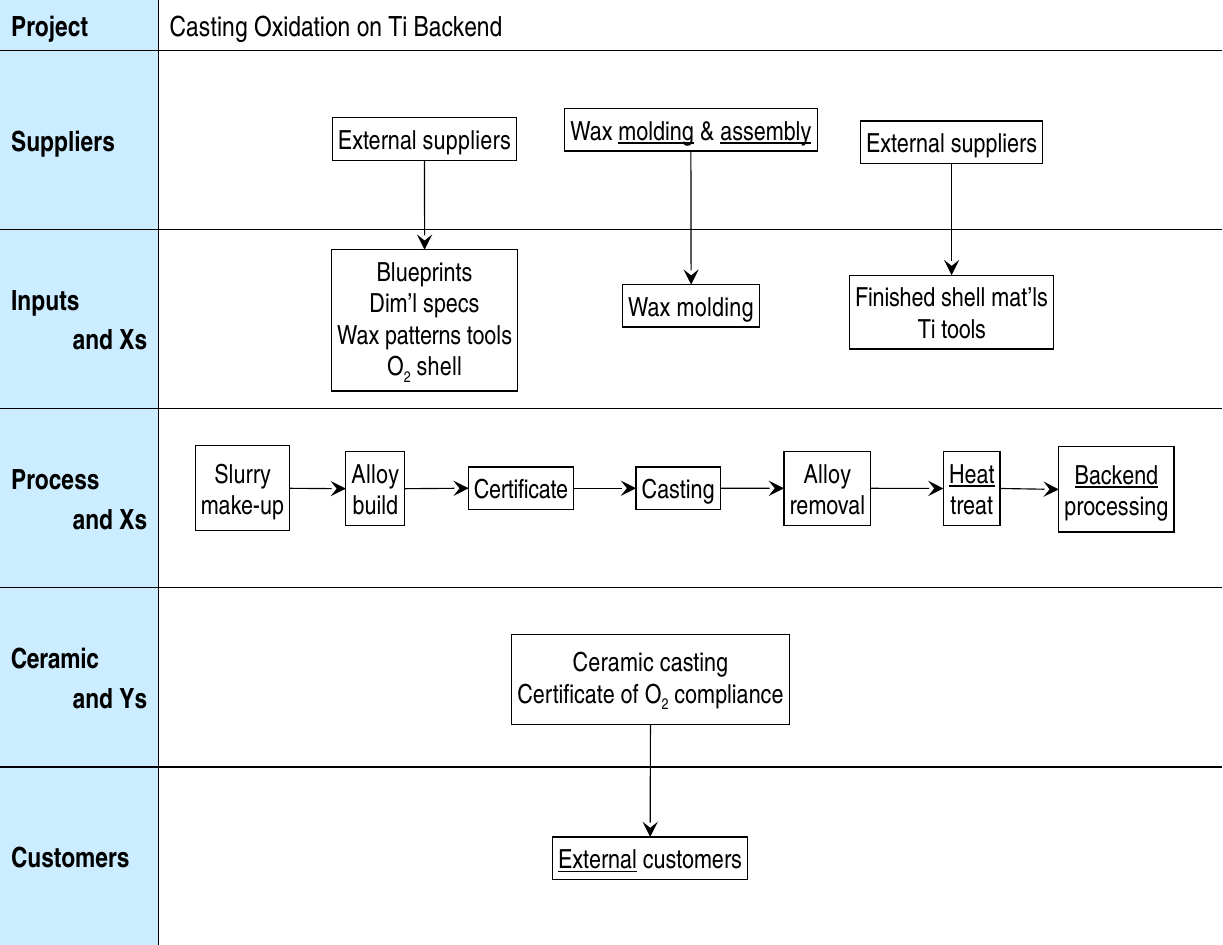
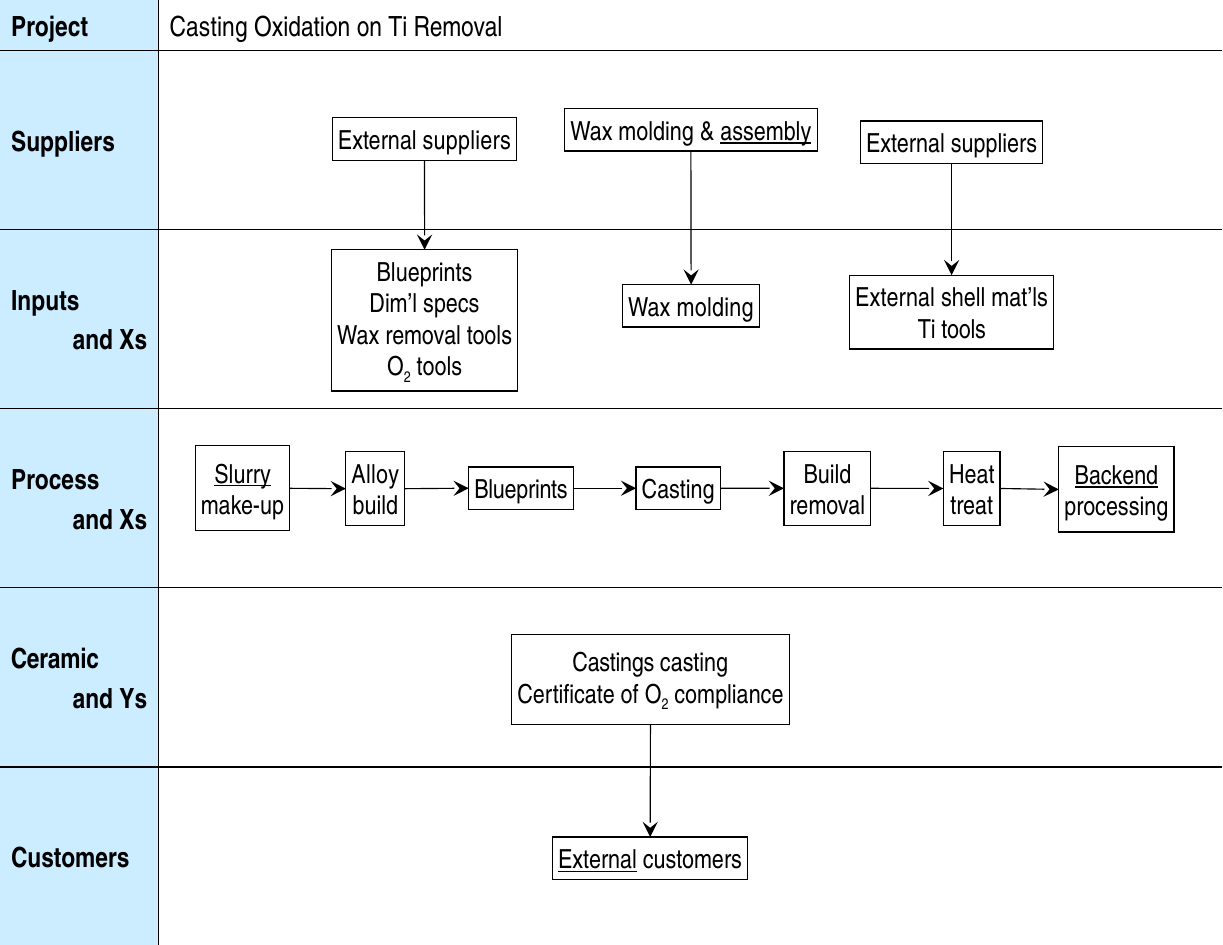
Ti Backend: Backend -> Removal
molding at (656, 132) underline: present -> none
Finished at (895, 298): Finished -> External
Wax patterns: patterns -> removal
shell at (439, 367): shell -> tools
Slurry underline: none -> present
Alloy at (827, 474): Alloy -> Build
Heat underline: present -> none
Certificate at (521, 490): Certificate -> Blueprints
Ceramic at (613, 663): Ceramic -> Castings
